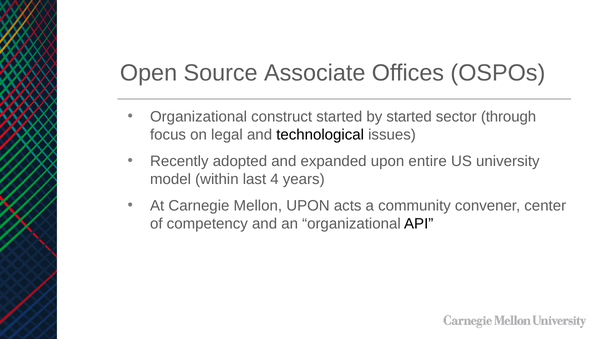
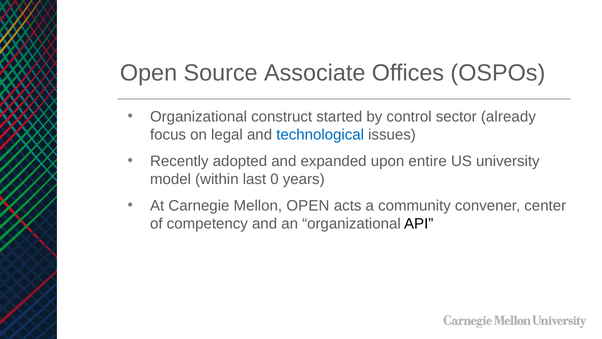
by started: started -> control
through: through -> already
technological colour: black -> blue
4: 4 -> 0
Mellon UPON: UPON -> OPEN
